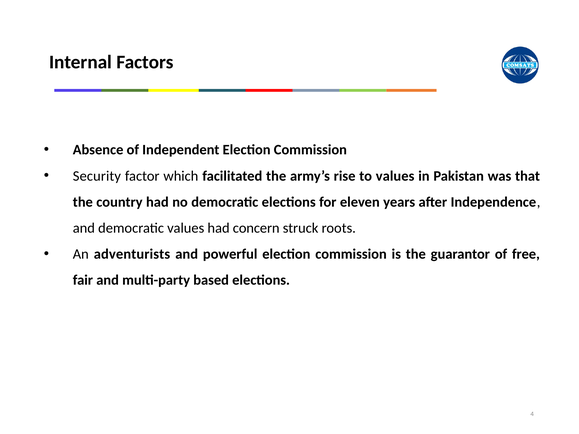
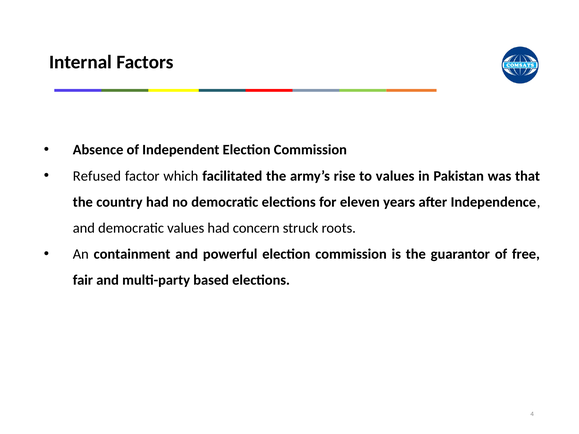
Security: Security -> Refused
adventurists: adventurists -> containment
